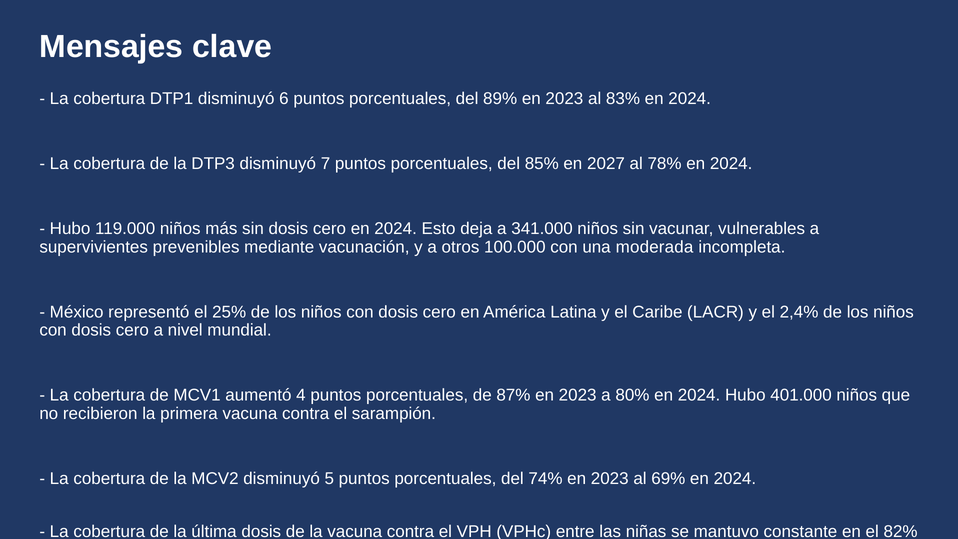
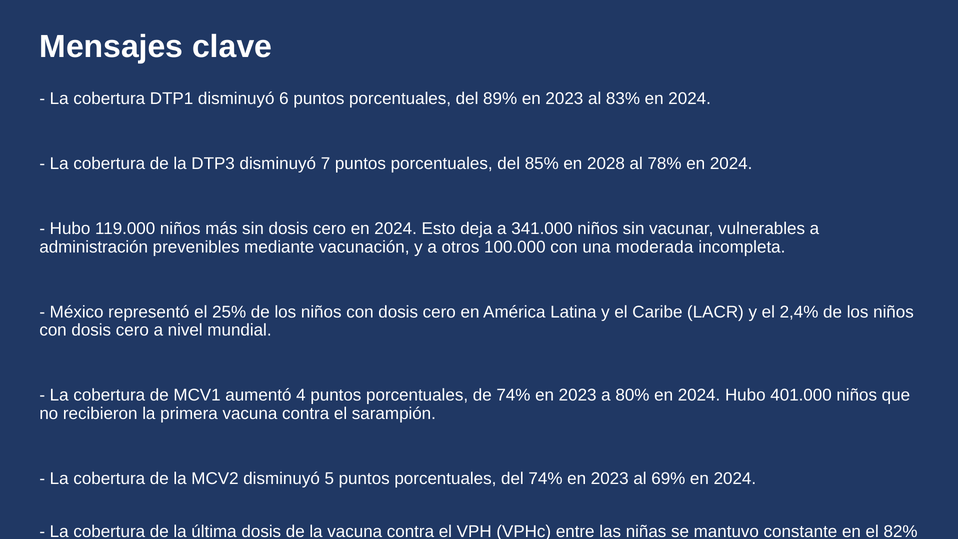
2027: 2027 -> 2028
supervivientes: supervivientes -> administración
de 87%: 87% -> 74%
